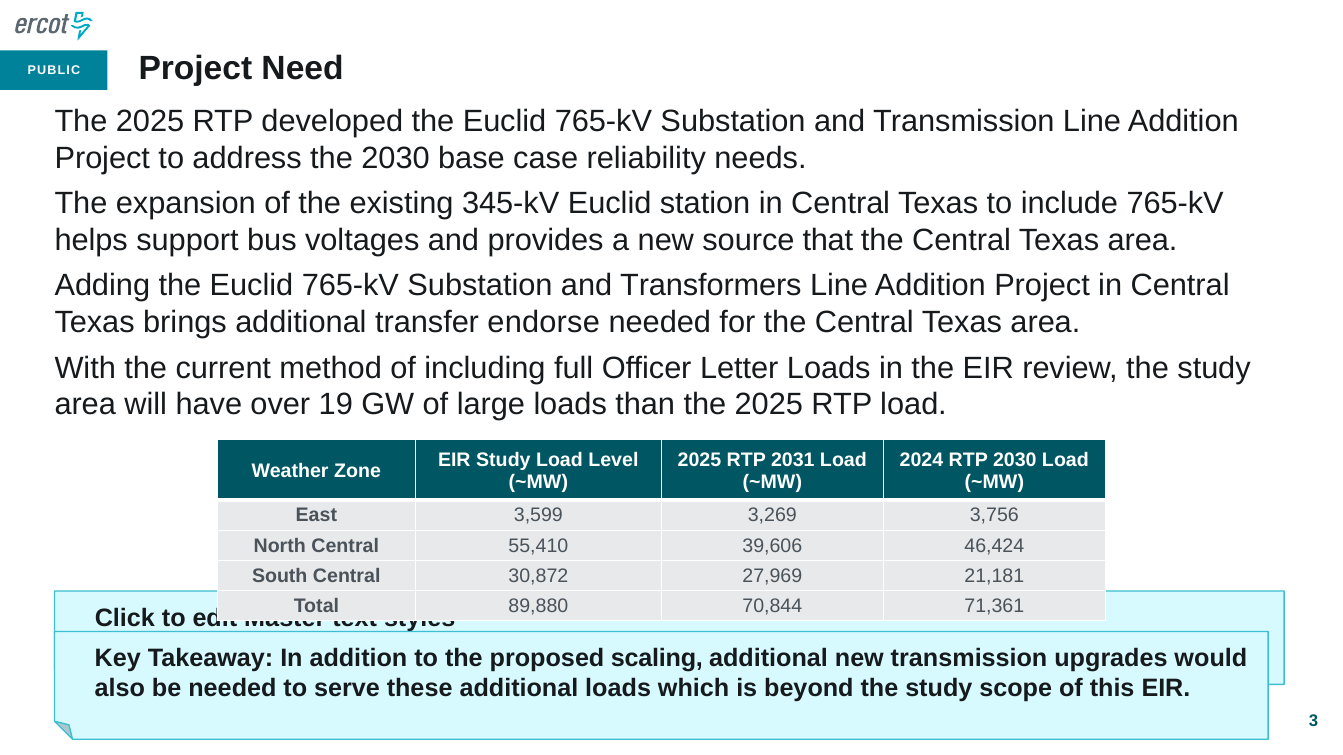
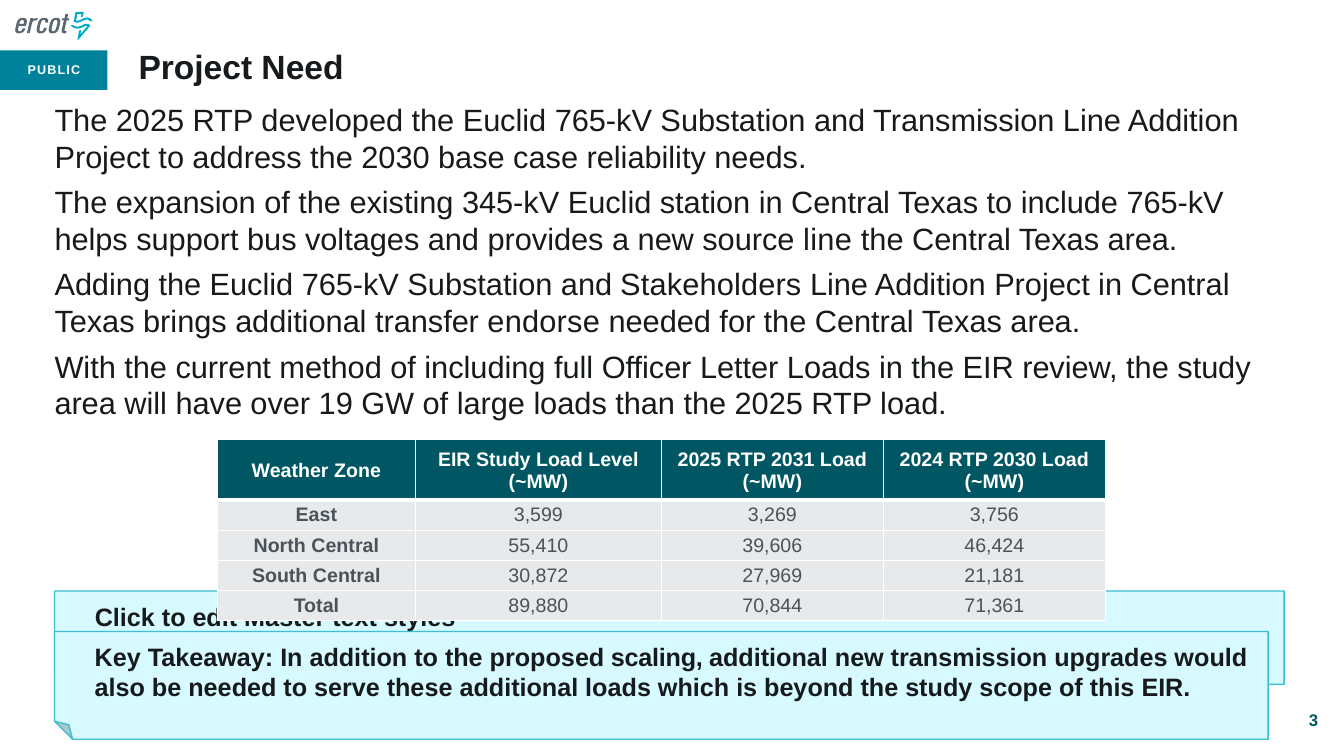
source that: that -> line
Transformers: Transformers -> Stakeholders
